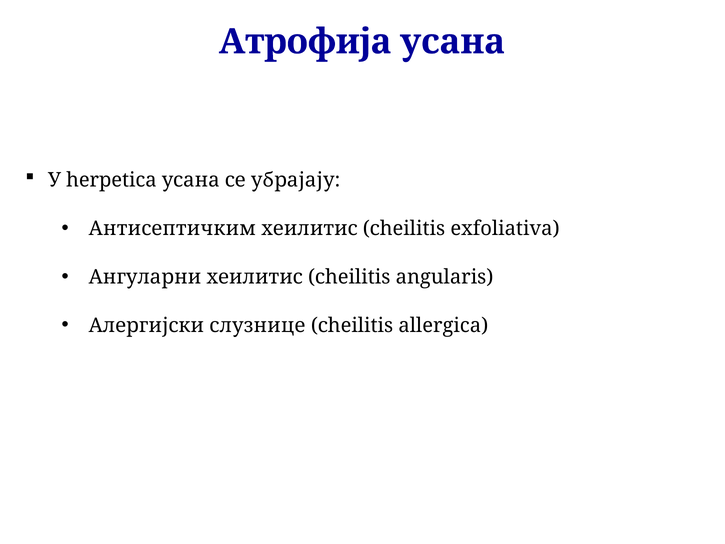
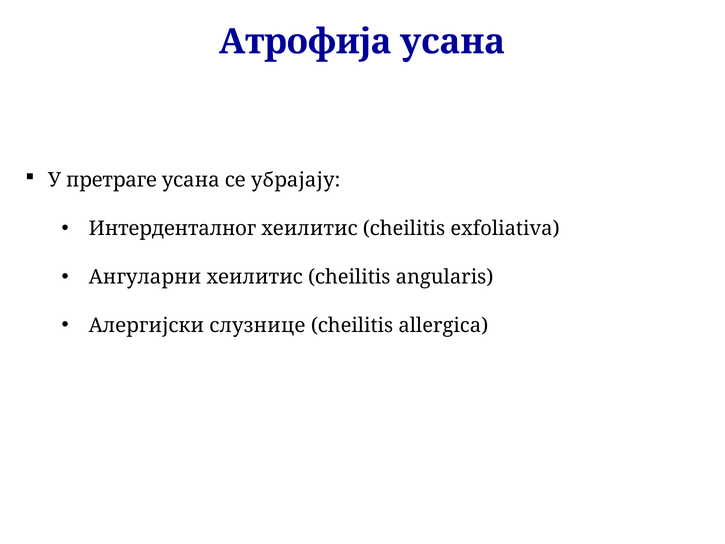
herpetica: herpetica -> претраге
Антисептичким: Антисептичким -> Интерденталног
